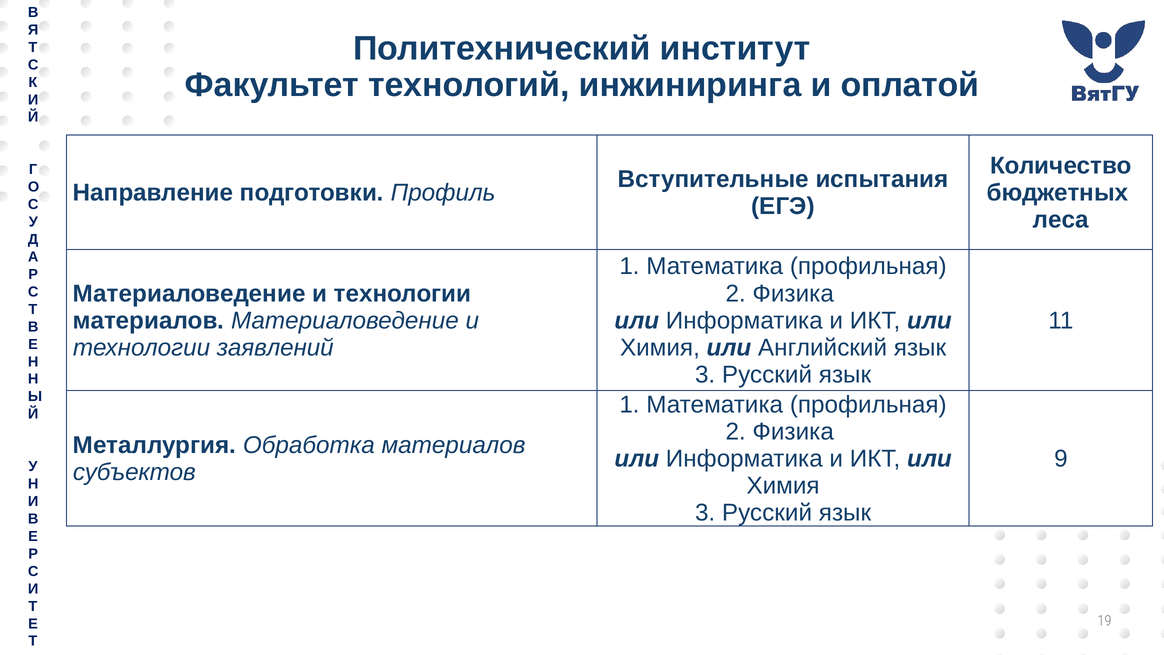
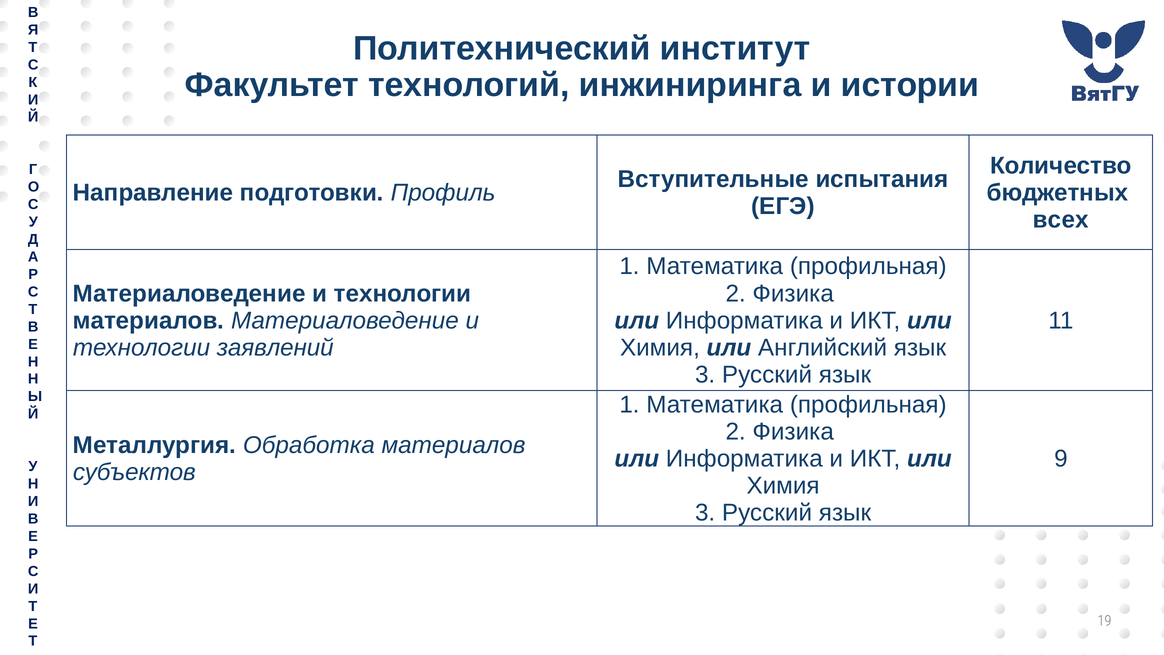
оплатой: оплатой -> истории
леса: леса -> всех
